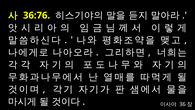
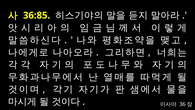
36:76: 36:76 -> 36:85
